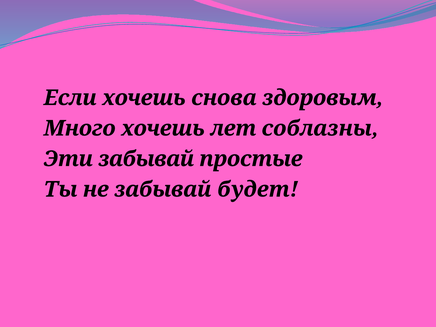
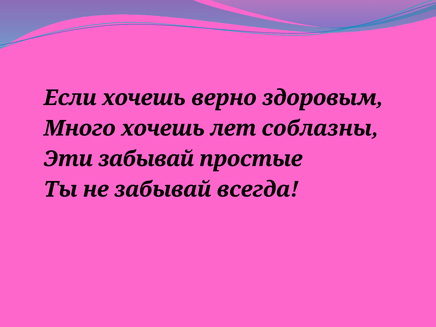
снова: снова -> верно
будет: будет -> всегда
